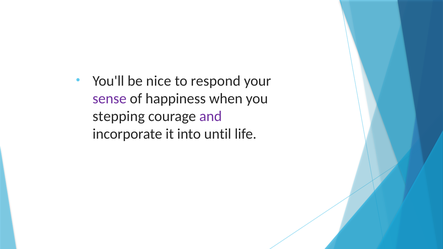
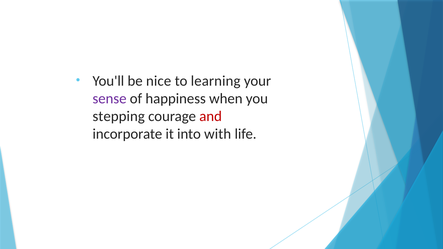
respond: respond -> learning
and colour: purple -> red
until: until -> with
